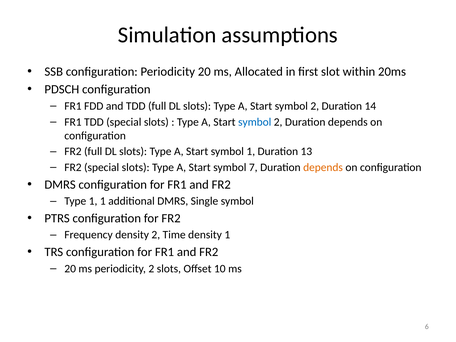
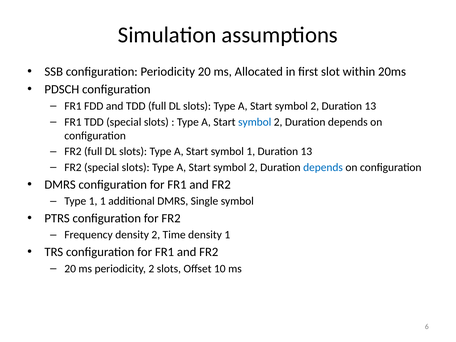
2 Duration 14: 14 -> 13
7 at (253, 168): 7 -> 2
depends at (323, 168) colour: orange -> blue
